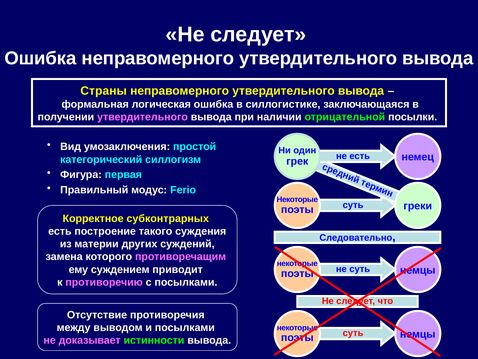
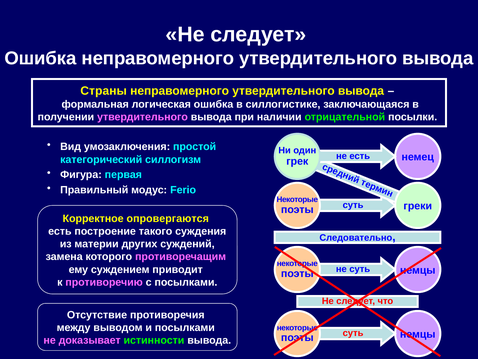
субконтрарных: субконтрарных -> опровергаются
